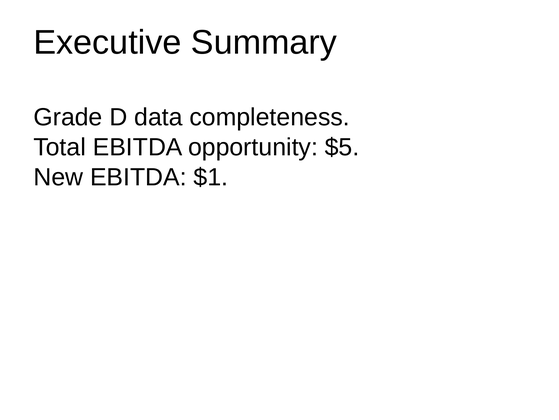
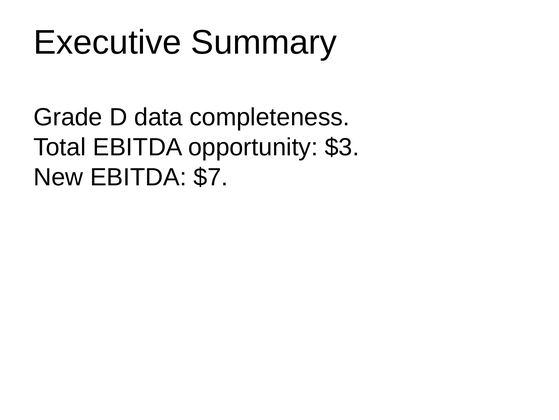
$5: $5 -> $3
$1: $1 -> $7
